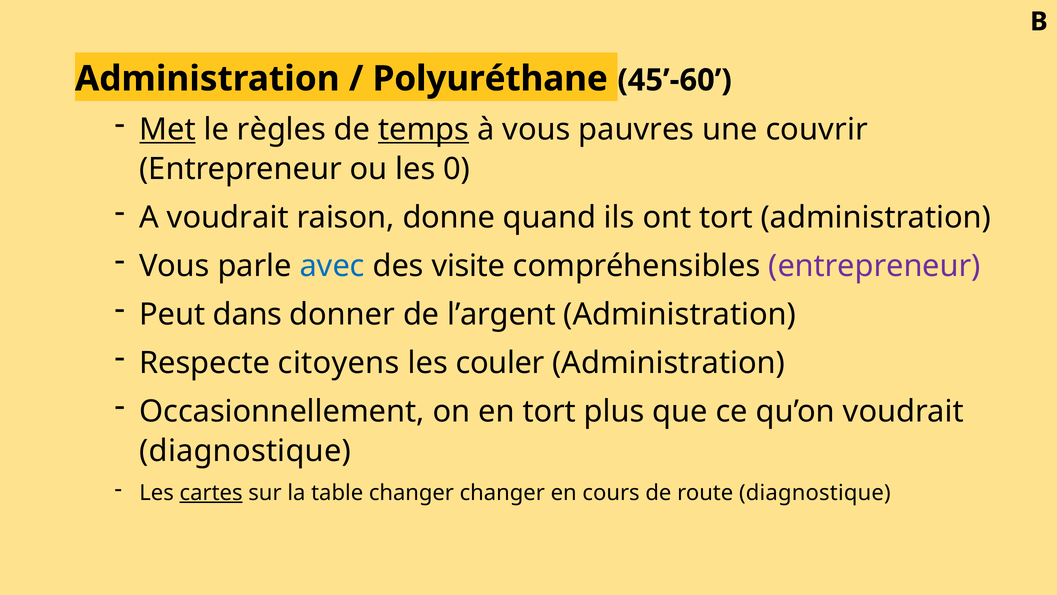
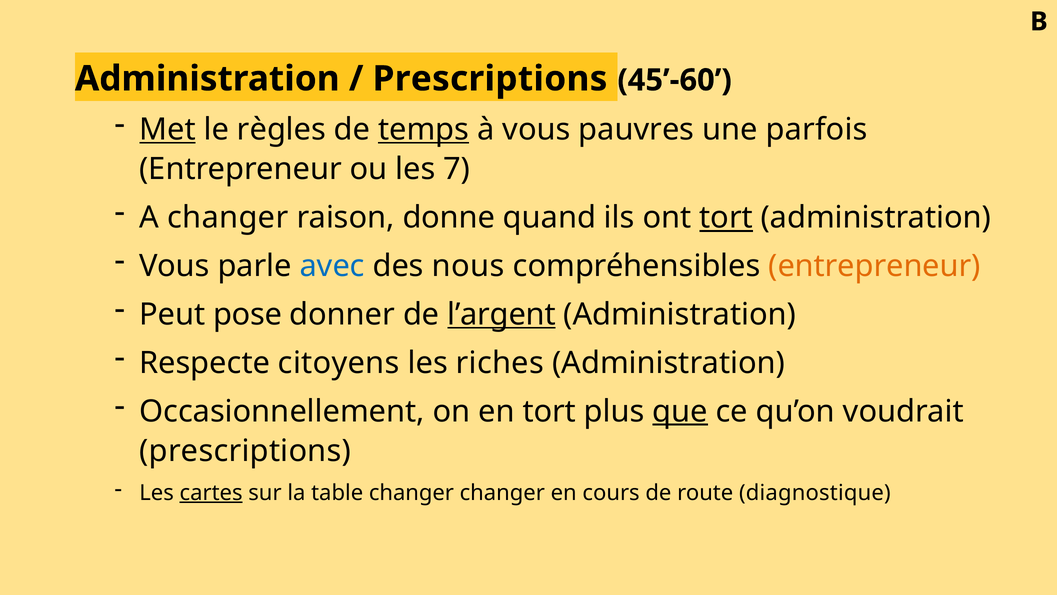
Polyuréthane at (490, 79): Polyuréthane -> Prescriptions
couvrir: couvrir -> parfois
0: 0 -> 7
A voudrait: voudrait -> changer
tort at (726, 217) underline: none -> present
visite: visite -> nous
entrepreneur at (875, 266) colour: purple -> orange
dans: dans -> pose
l’argent underline: none -> present
couler: couler -> riches
que underline: none -> present
diagnostique at (245, 451): diagnostique -> prescriptions
